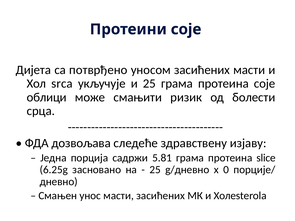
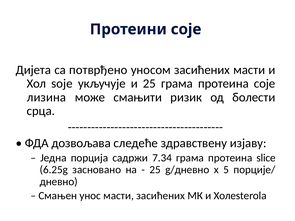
srca: srca -> soje
облици: облици -> лизина
5.81: 5.81 -> 7.34
0: 0 -> 5
